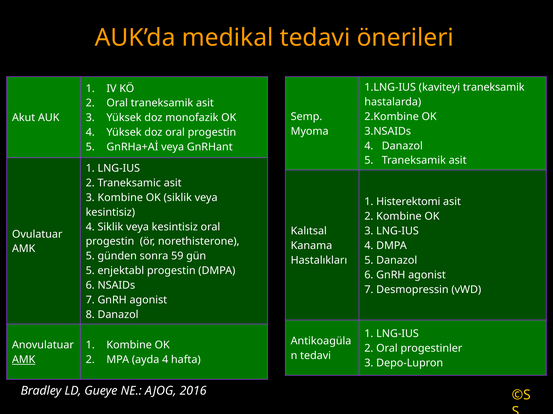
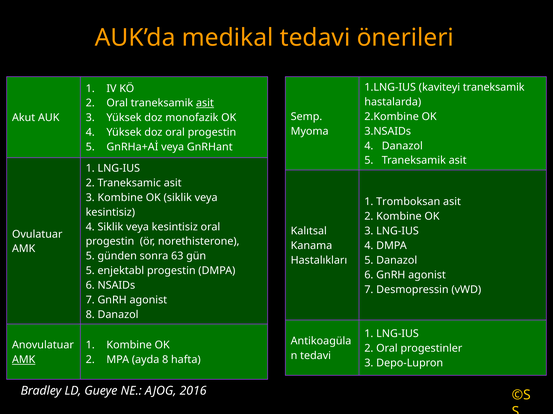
asit at (205, 103) underline: none -> present
Histerektomi: Histerektomi -> Tromboksan
59: 59 -> 63
ayda 4: 4 -> 8
